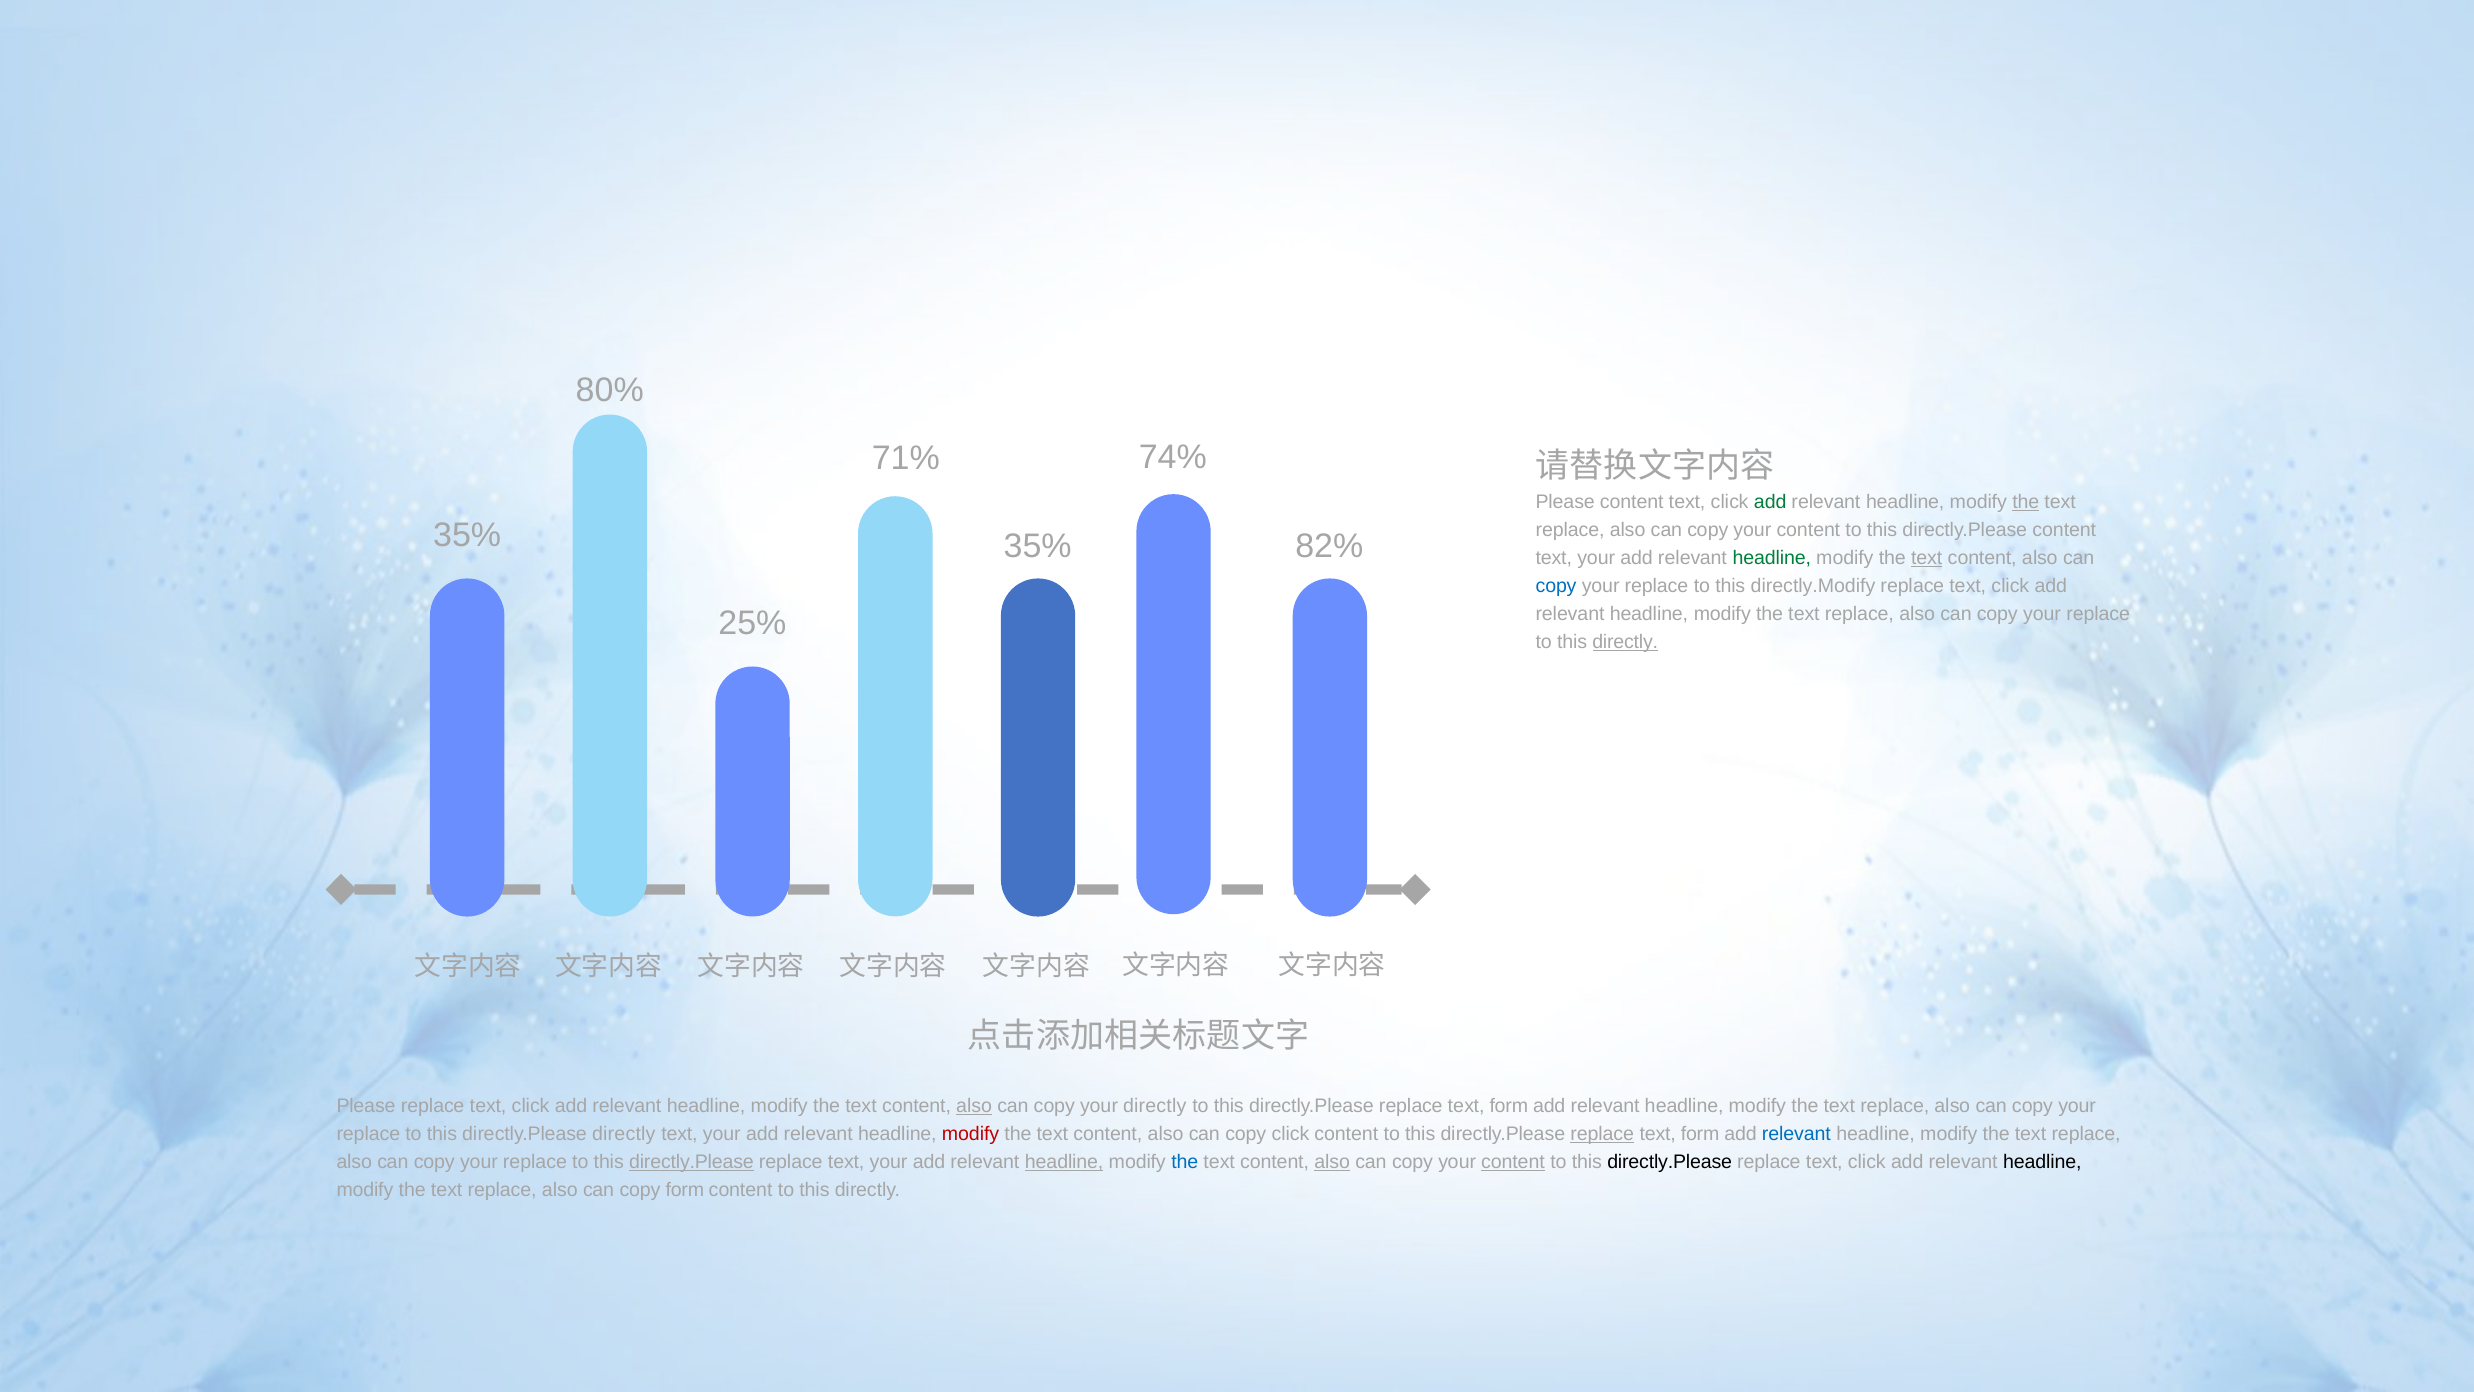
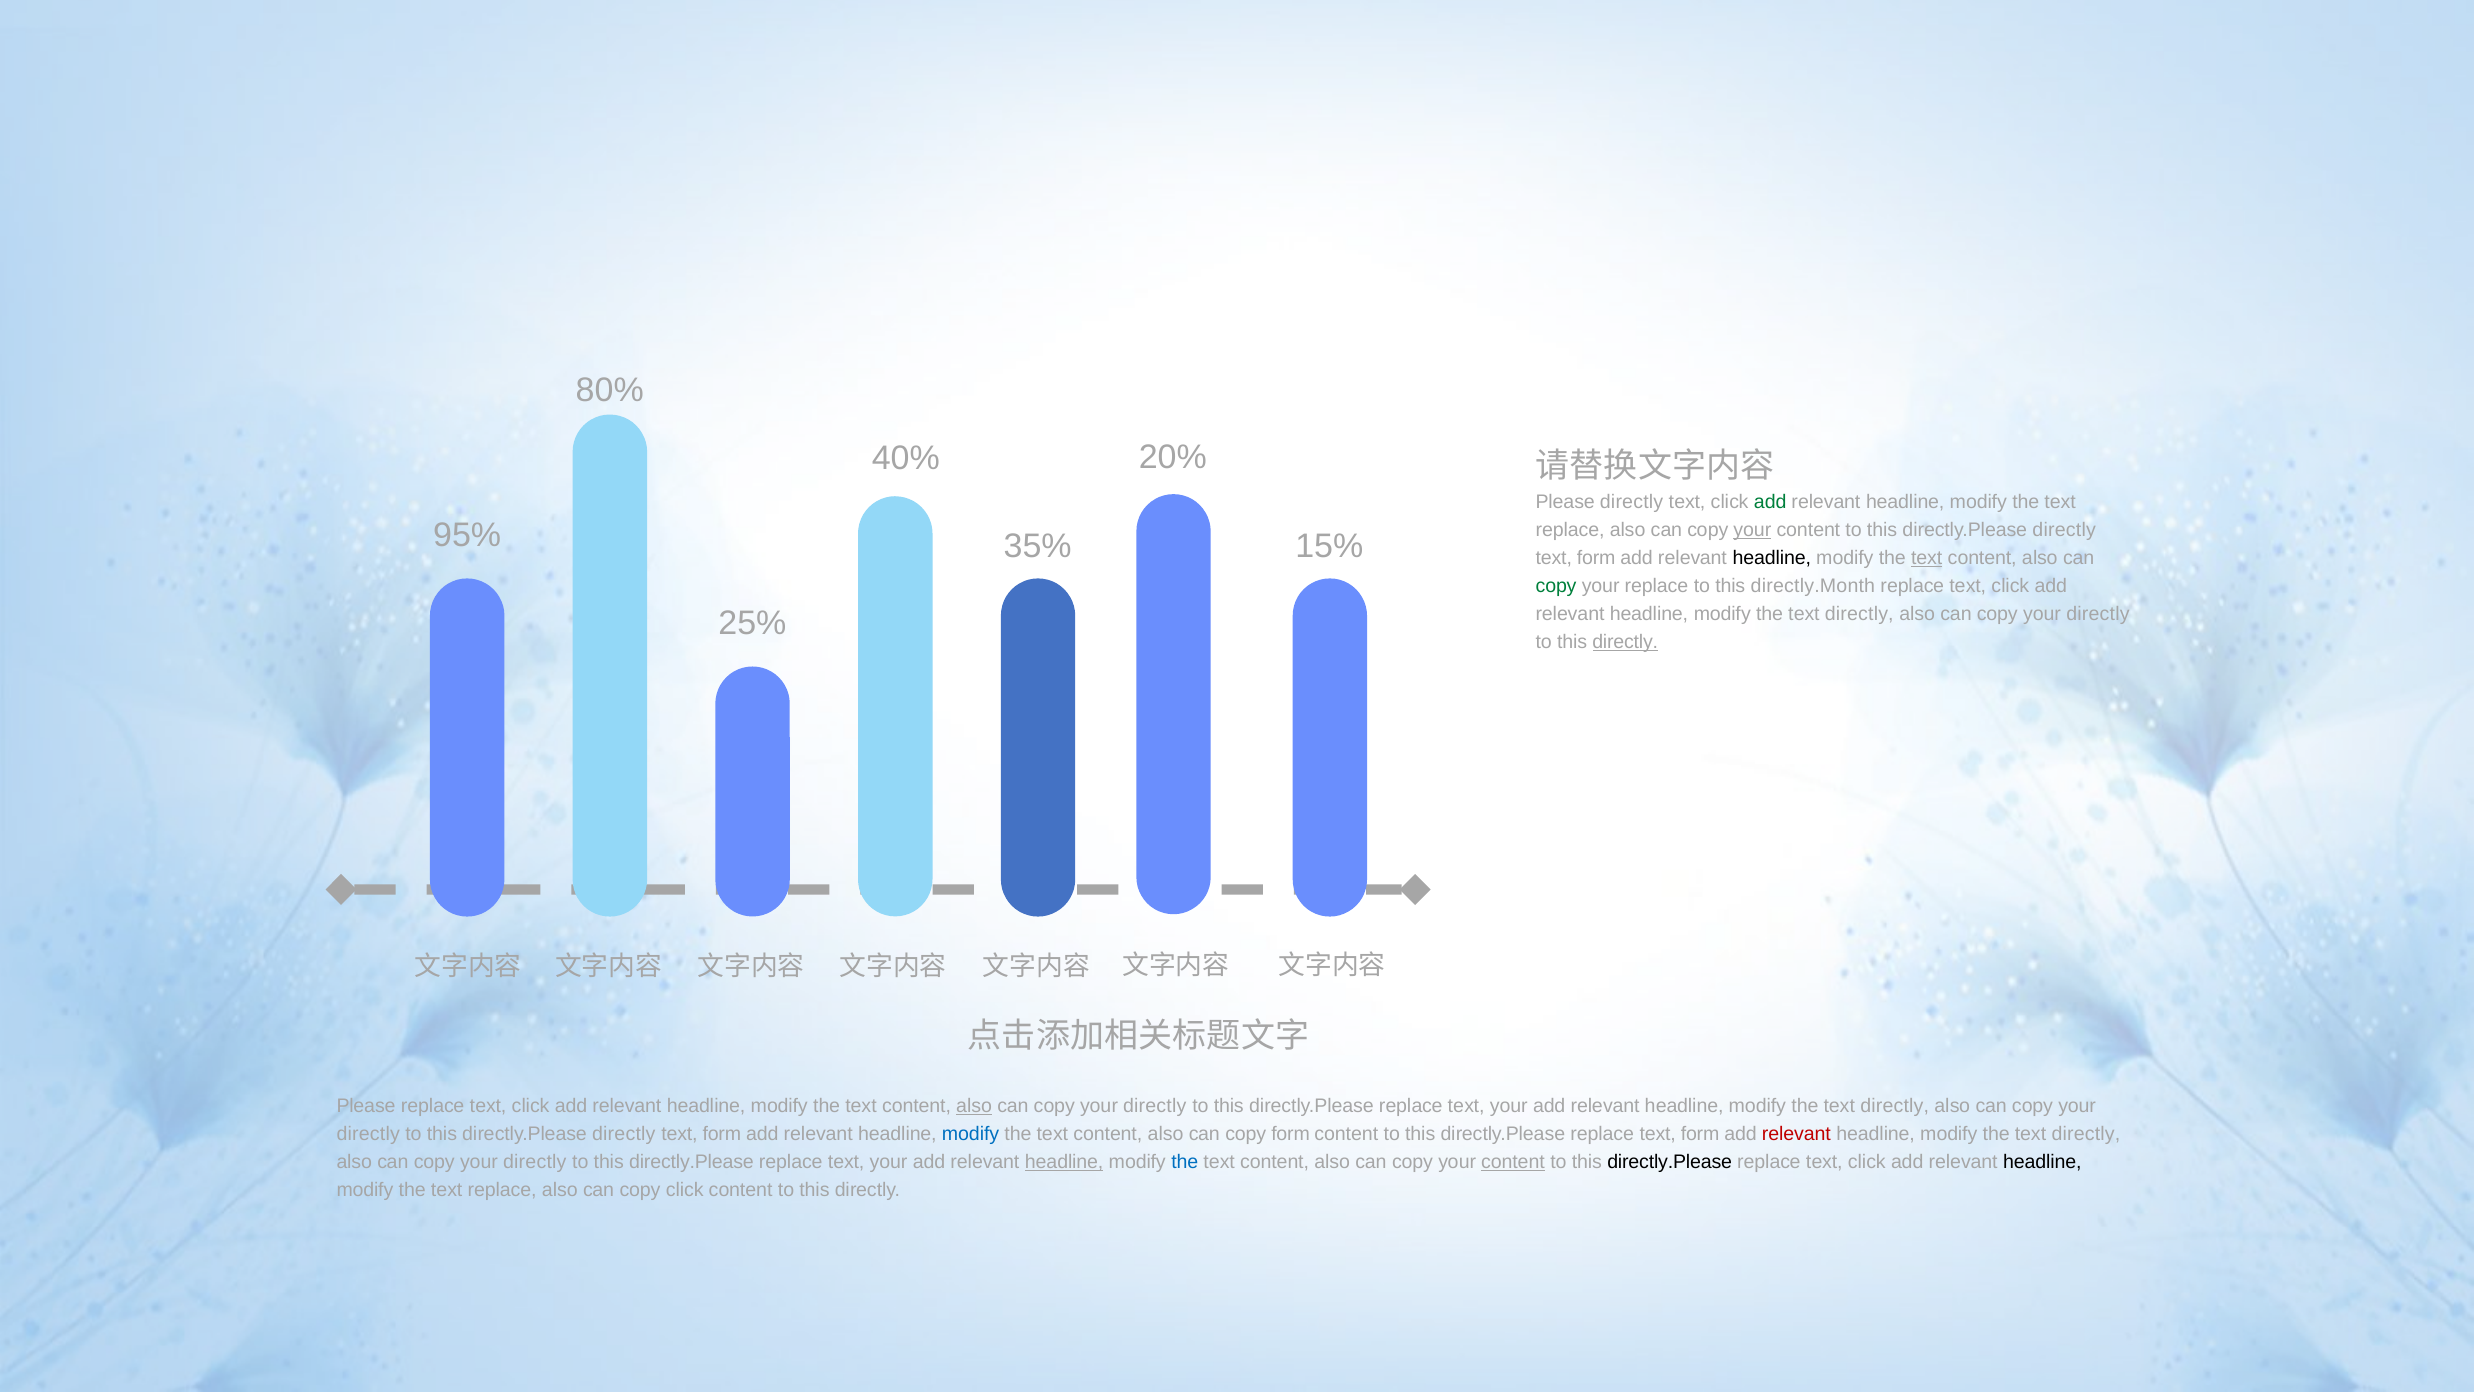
74%: 74% -> 20%
71%: 71% -> 40%
Please content: content -> directly
the at (2026, 502) underline: present -> none
35% at (467, 535): 35% -> 95%
your at (1752, 530) underline: none -> present
content at (2064, 530): content -> directly
82%: 82% -> 15%
your at (1596, 558): your -> form
headline at (1772, 558) colour: green -> black
copy at (1556, 586) colour: blue -> green
directly.Modify: directly.Modify -> directly.Month
replace at (1859, 614): replace -> directly
replace at (2098, 614): replace -> directly
form at (1509, 1106): form -> your
replace at (1895, 1106): replace -> directly
replace at (368, 1134): replace -> directly
your at (722, 1134): your -> form
modify at (971, 1134) colour: red -> blue
copy click: click -> form
replace at (1602, 1134) underline: present -> none
relevant at (1796, 1134) colour: blue -> red
replace at (2086, 1134): replace -> directly
replace at (535, 1162): replace -> directly
directly.Please at (691, 1162) underline: present -> none
also at (1332, 1162) underline: present -> none
copy form: form -> click
